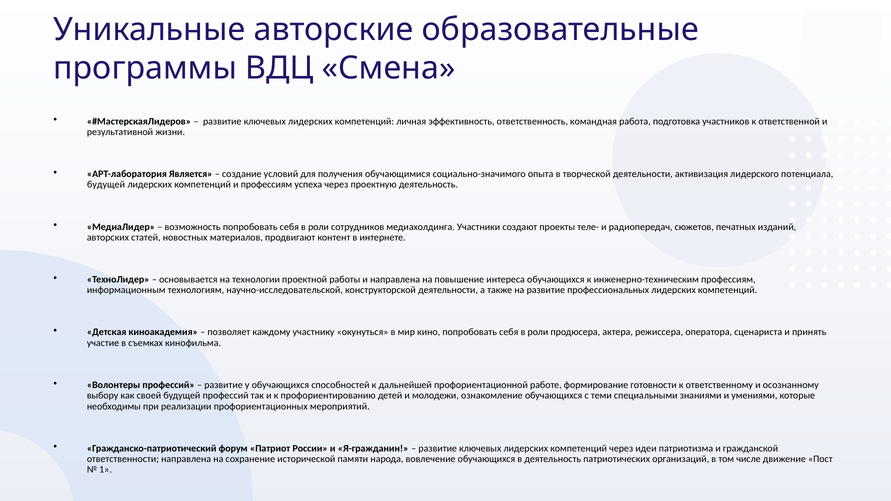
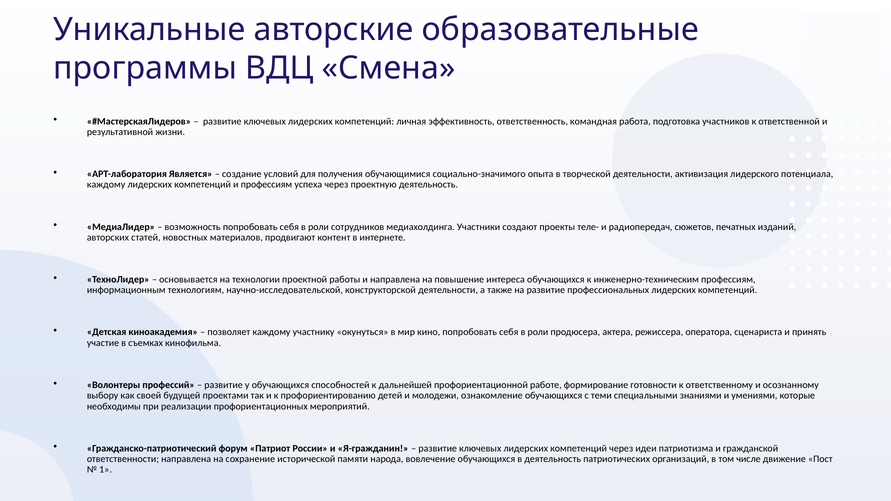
будущей at (106, 185): будущей -> каждому
будущей профессий: профессий -> проектами
